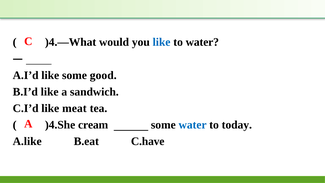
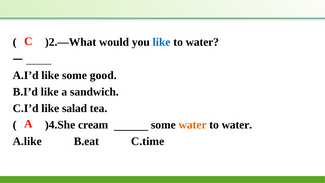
)4.—What: )4.—What -> )2.—What
meat: meat -> salad
water at (193, 125) colour: blue -> orange
today at (237, 125): today -> water
C.have: C.have -> C.time
